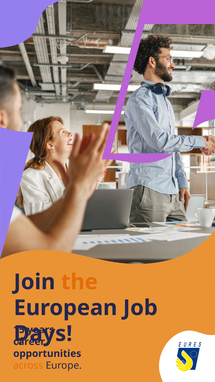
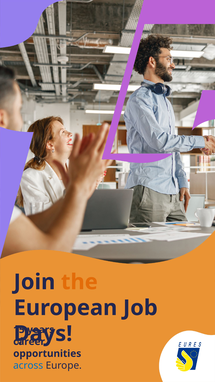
across colour: orange -> blue
